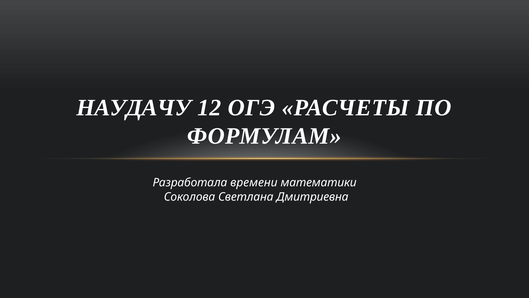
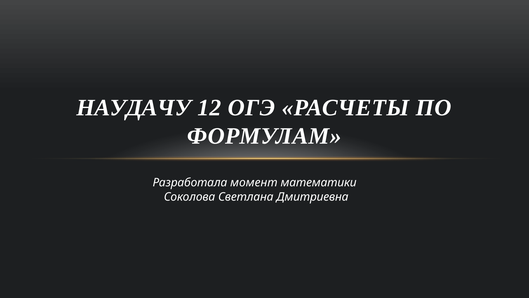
времени: времени -> момент
